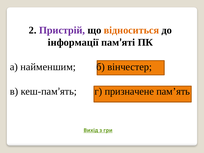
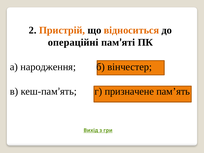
Пристрій colour: purple -> orange
інформації: інформації -> операційні
найменшим: найменшим -> народження
